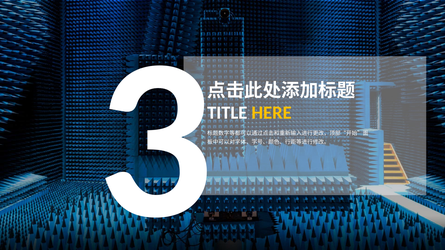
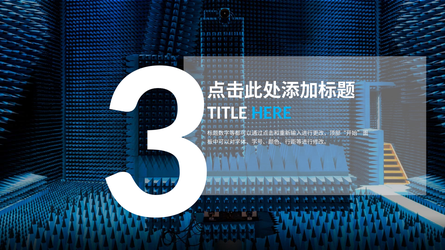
HERE colour: yellow -> light blue
